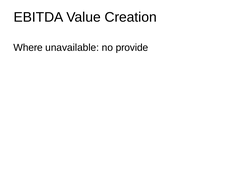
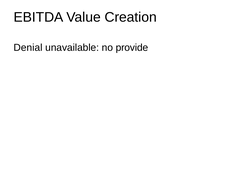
Where: Where -> Denial
